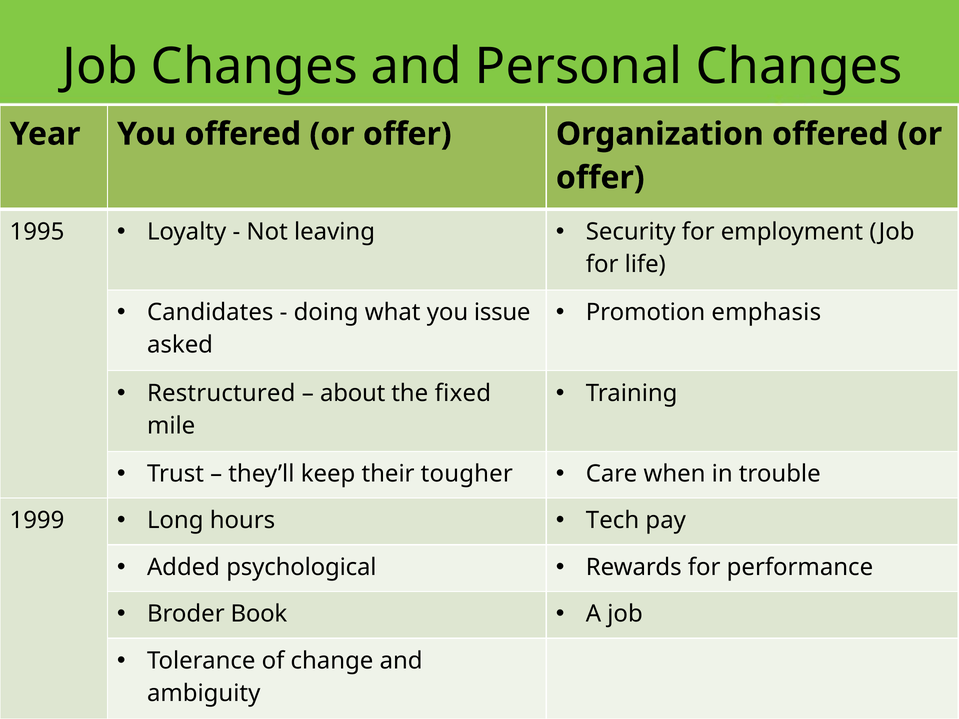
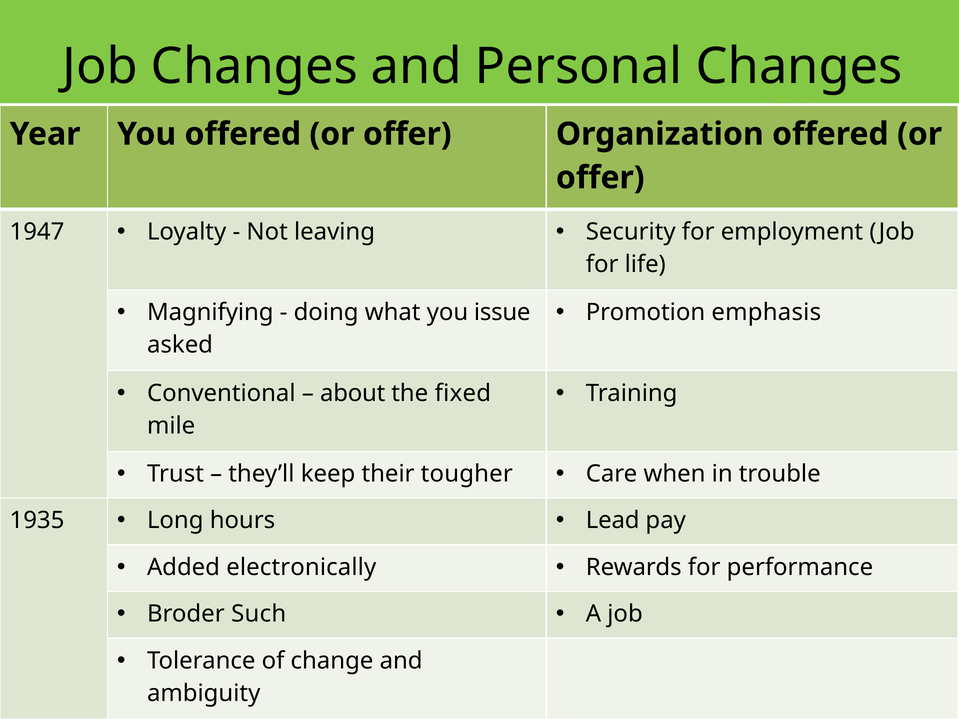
1995: 1995 -> 1947
Candidates: Candidates -> Magnifying
Restructured: Restructured -> Conventional
1999: 1999 -> 1935
Tech: Tech -> Lead
psychological: psychological -> electronically
Book: Book -> Such
